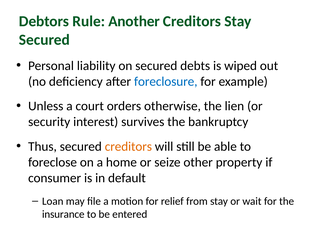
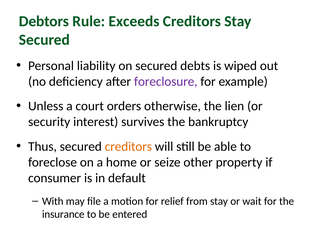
Another: Another -> Exceeds
foreclosure colour: blue -> purple
Loan: Loan -> With
